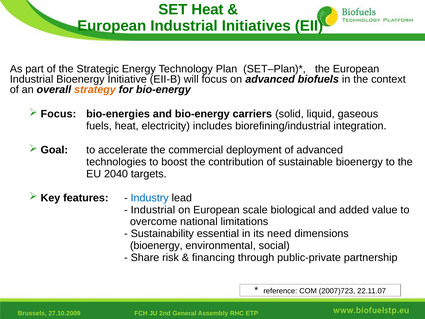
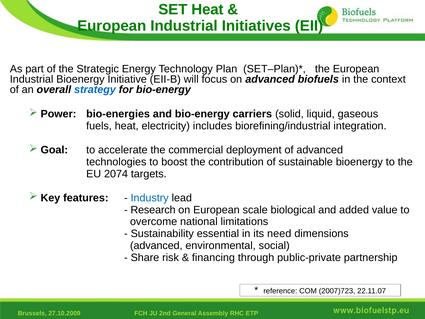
strategy colour: orange -> blue
Focus at (58, 114): Focus -> Power
2040: 2040 -> 2074
Industrial at (153, 210): Industrial -> Research
bioenergy at (156, 245): bioenergy -> advanced
